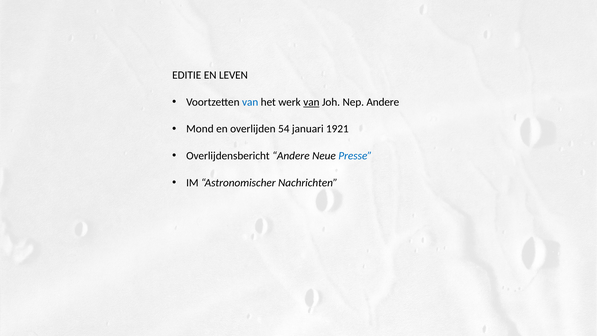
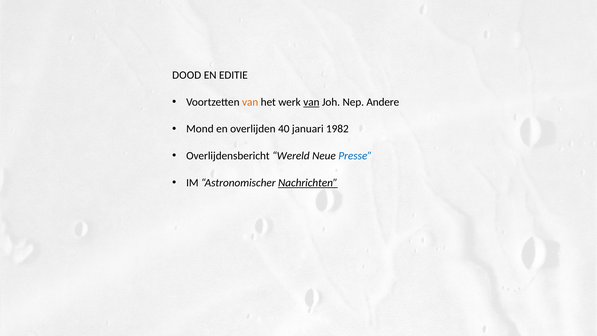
EDITIE: EDITIE -> DOOD
LEVEN: LEVEN -> EDITIE
van at (250, 102) colour: blue -> orange
54: 54 -> 40
1921: 1921 -> 1982
Overlijdensbericht Andere: Andere -> Wereld
Nachrichten underline: none -> present
